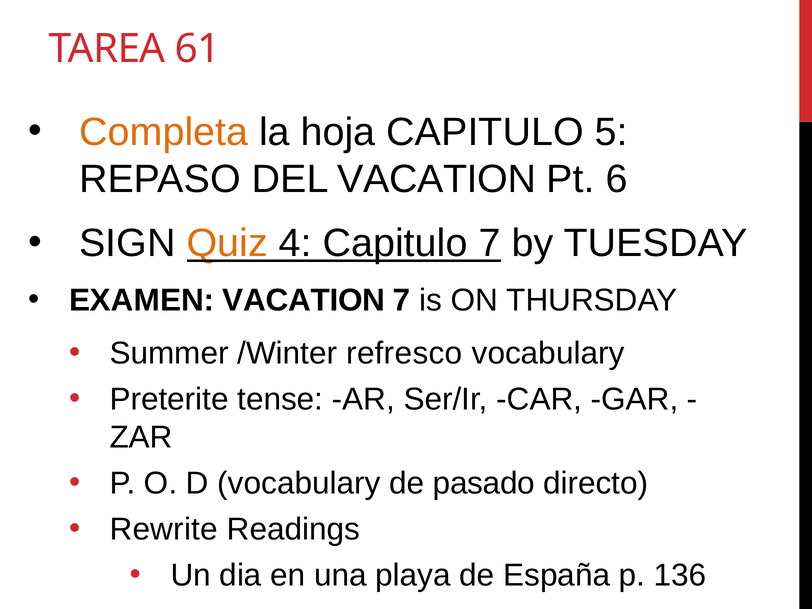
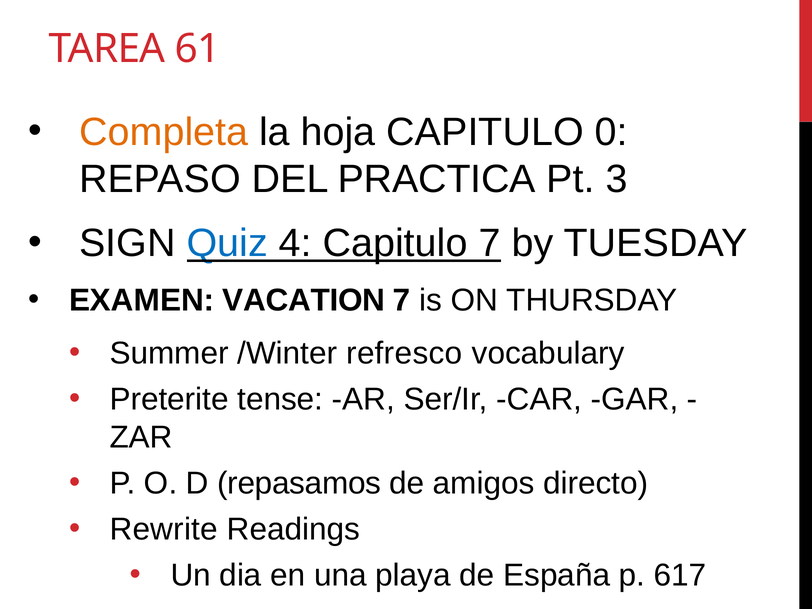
5: 5 -> 0
DEL VACATION: VACATION -> PRACTICA
6: 6 -> 3
Quiz colour: orange -> blue
D vocabulary: vocabulary -> repasamos
pasado: pasado -> amigos
136: 136 -> 617
